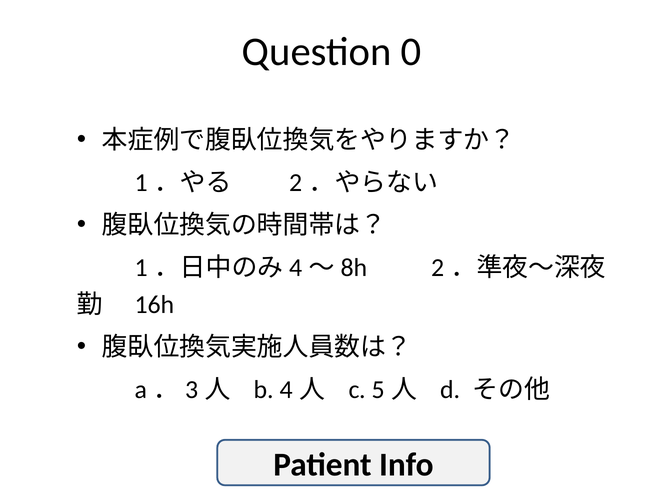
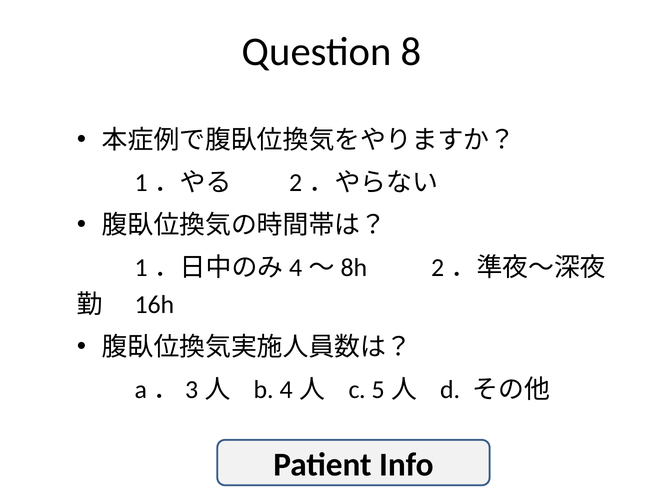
0: 0 -> 8
